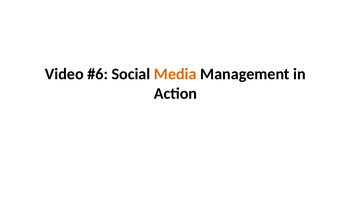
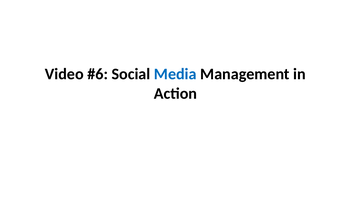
Media colour: orange -> blue
